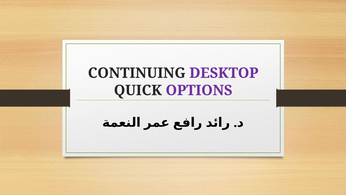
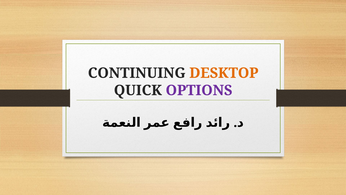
DESKTOP colour: purple -> orange
